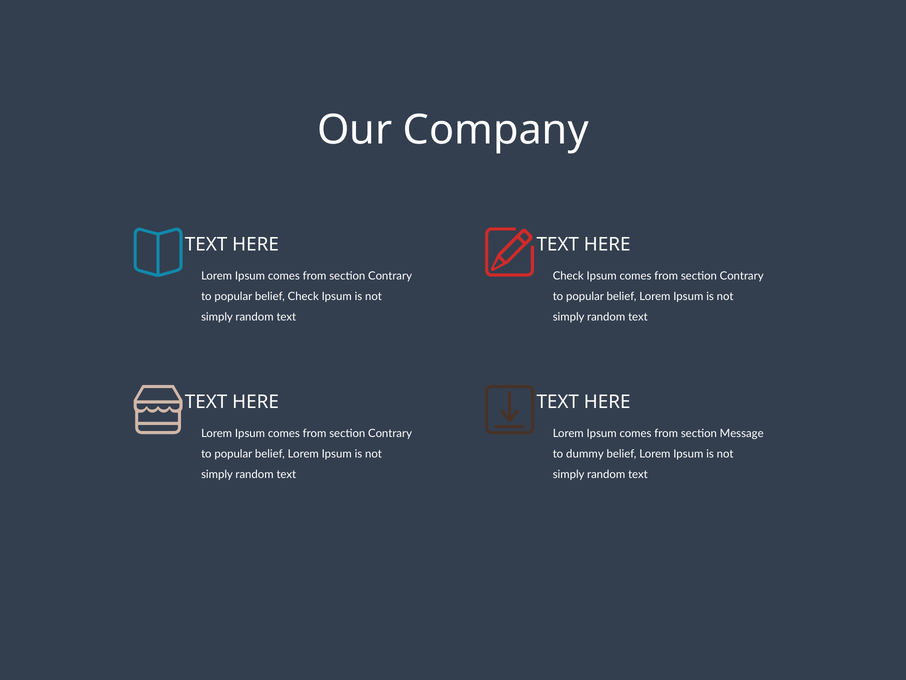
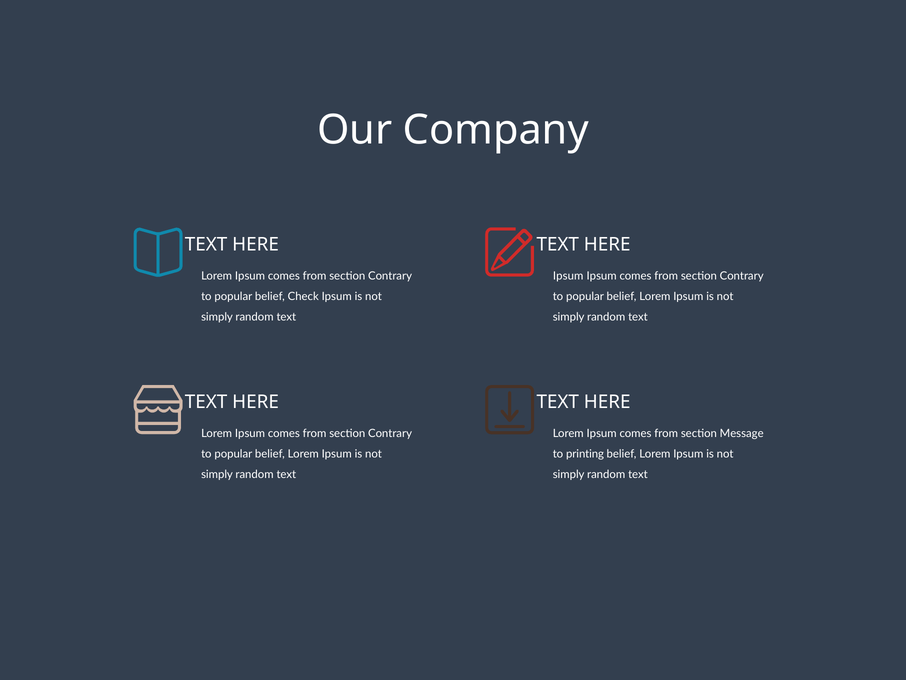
Check at (568, 276): Check -> Ipsum
dummy: dummy -> printing
